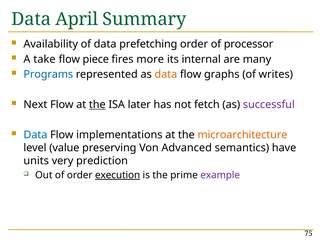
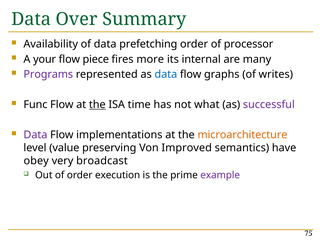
April: April -> Over
take: take -> your
Programs colour: blue -> purple
data at (166, 74) colour: orange -> blue
Next: Next -> Func
later: later -> time
fetch: fetch -> what
Data at (35, 135) colour: blue -> purple
Advanced: Advanced -> Improved
units: units -> obey
prediction: prediction -> broadcast
execution underline: present -> none
